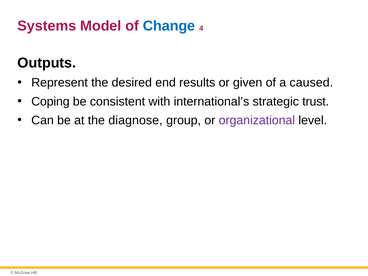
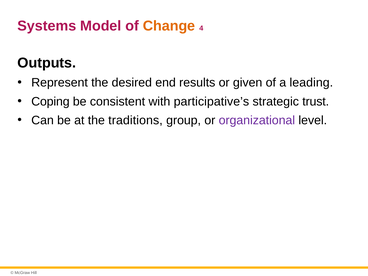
Change colour: blue -> orange
caused: caused -> leading
international’s: international’s -> participative’s
diagnose: diagnose -> traditions
